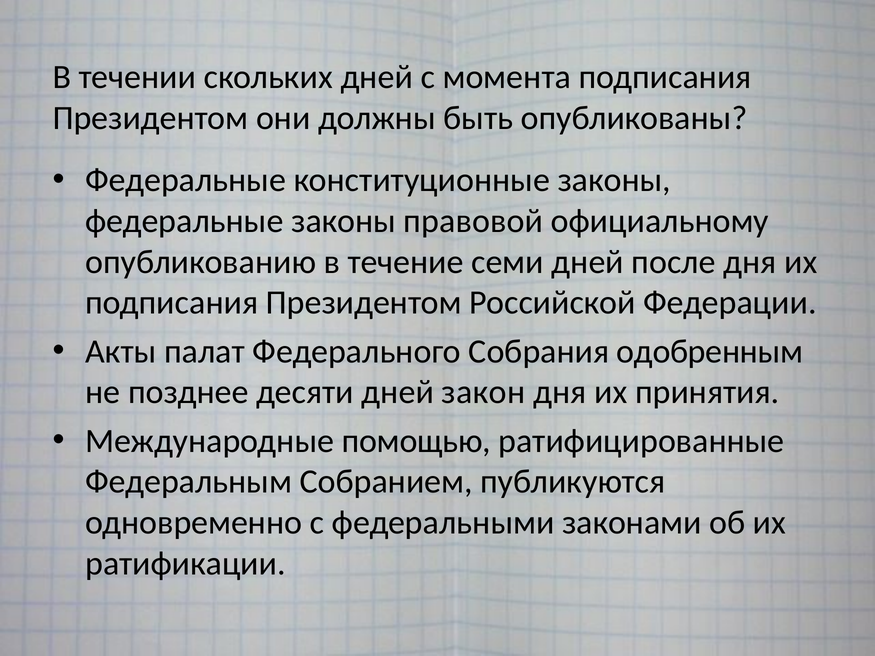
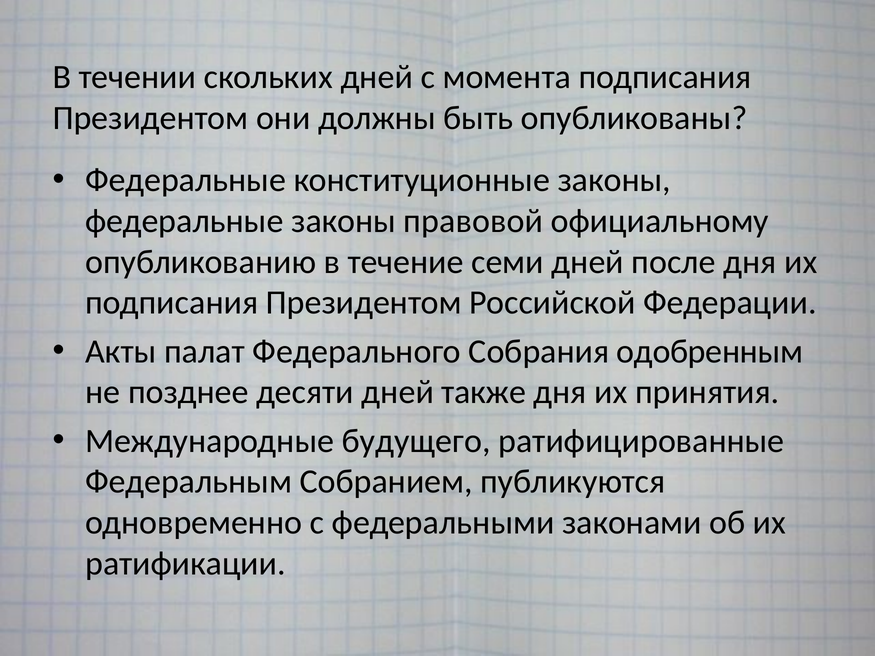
закон: закон -> также
помощью: помощью -> будущего
